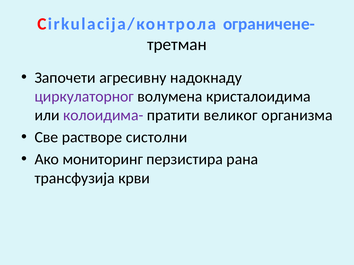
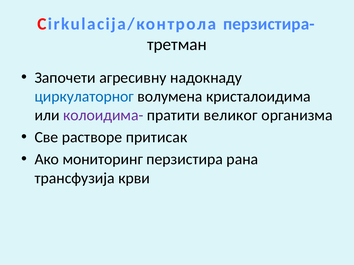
ограничене-: ограничене- -> перзистира-
циркулаторног colour: purple -> blue
систолни: систолни -> притисак
